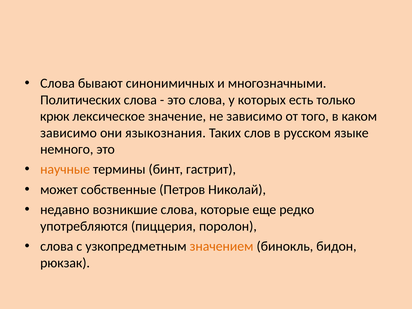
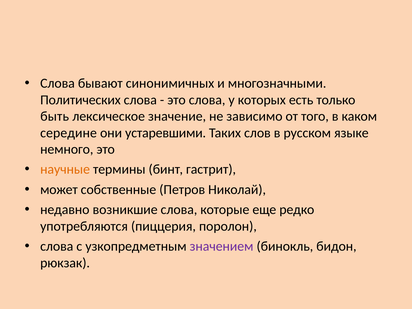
крюк: крюк -> быть
зависимо at (69, 133): зависимо -> середине
языкознания: языкознания -> устаревшими
значением colour: orange -> purple
